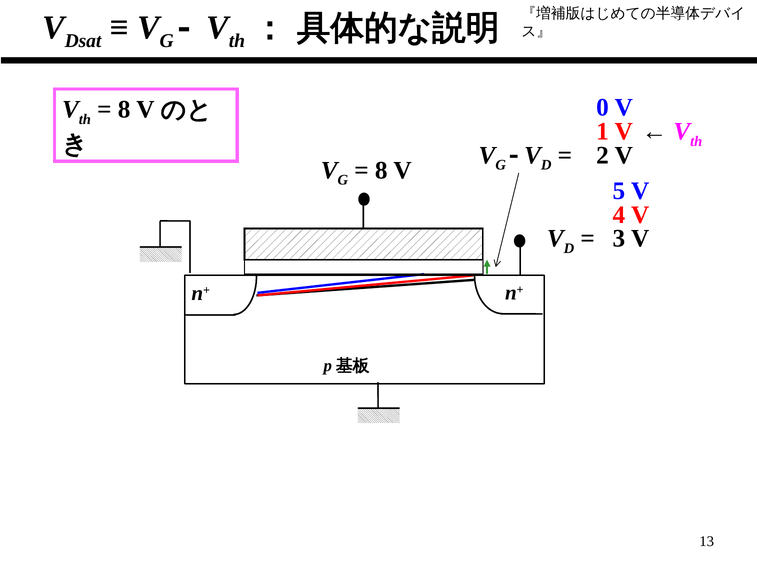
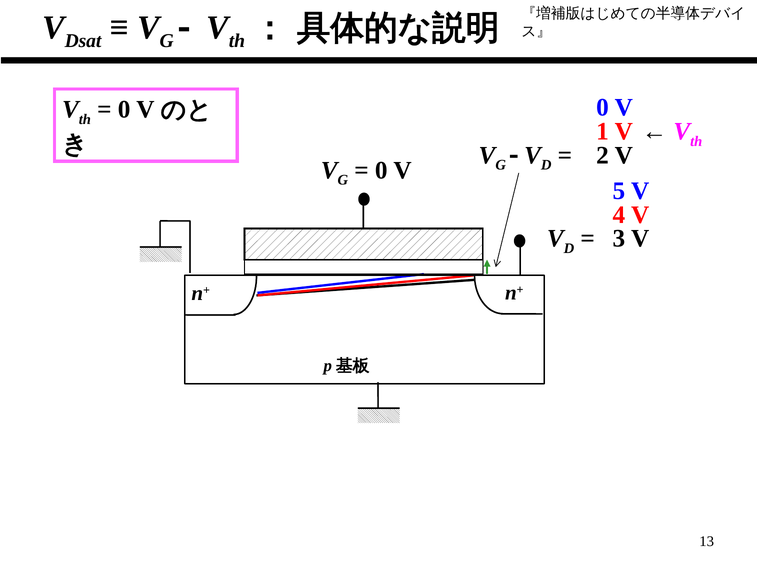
8 at (124, 110): 8 -> 0
8 at (381, 170): 8 -> 0
